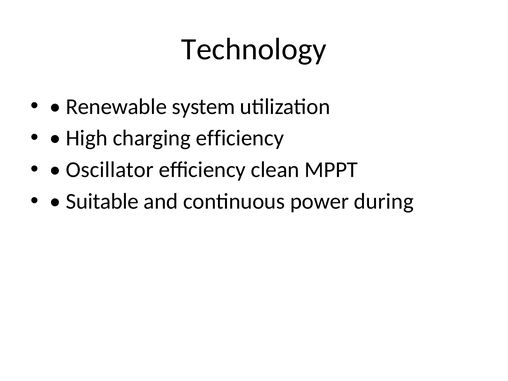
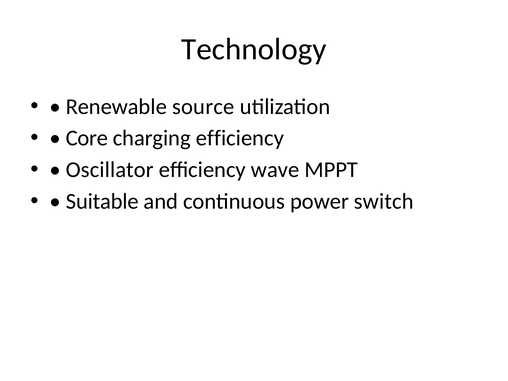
system: system -> source
High: High -> Core
clean: clean -> wave
during: during -> switch
